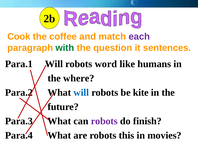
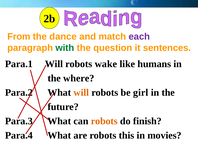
Cook: Cook -> From
coffee: coffee -> dance
word: word -> wake
will at (81, 92) colour: blue -> orange
kite: kite -> girl
robots at (104, 121) colour: purple -> orange
